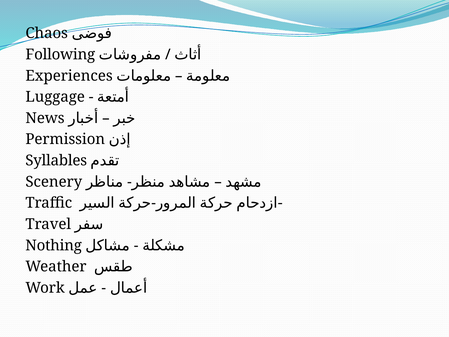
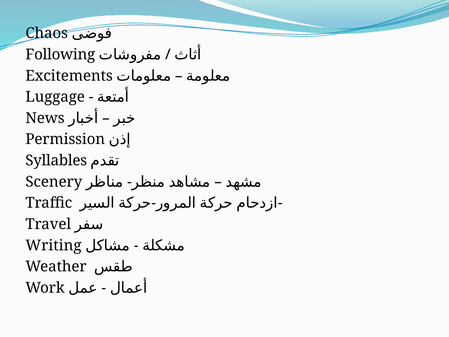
Experiences: Experiences -> Excitements
Nothing: Nothing -> Writing
